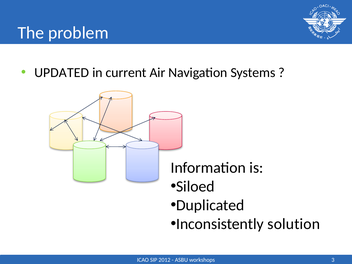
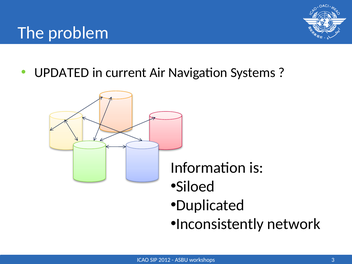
solution: solution -> network
